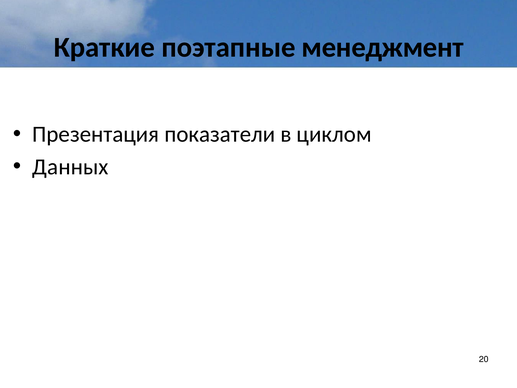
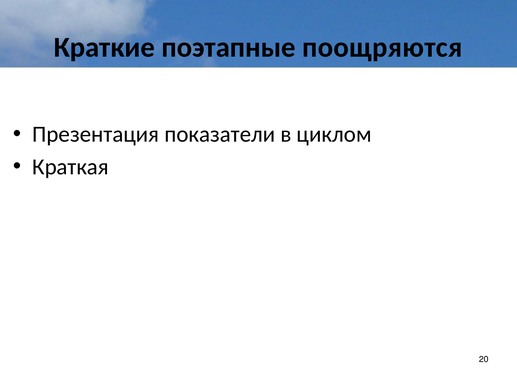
менеджмент: менеджмент -> поощряются
Данных: Данных -> Краткая
